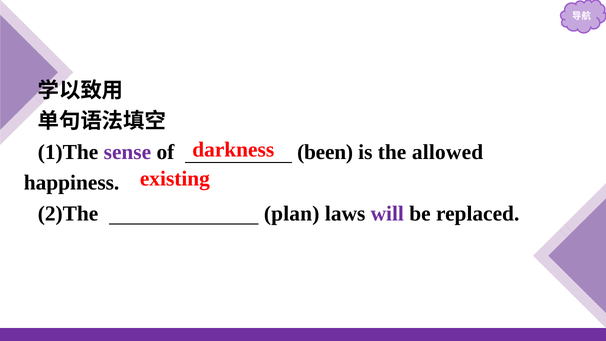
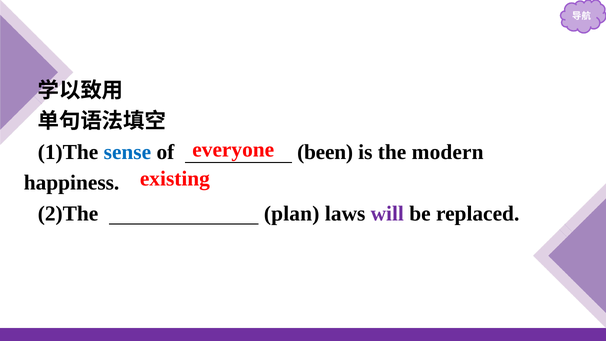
darkness: darkness -> everyone
sense colour: purple -> blue
allowed: allowed -> modern
